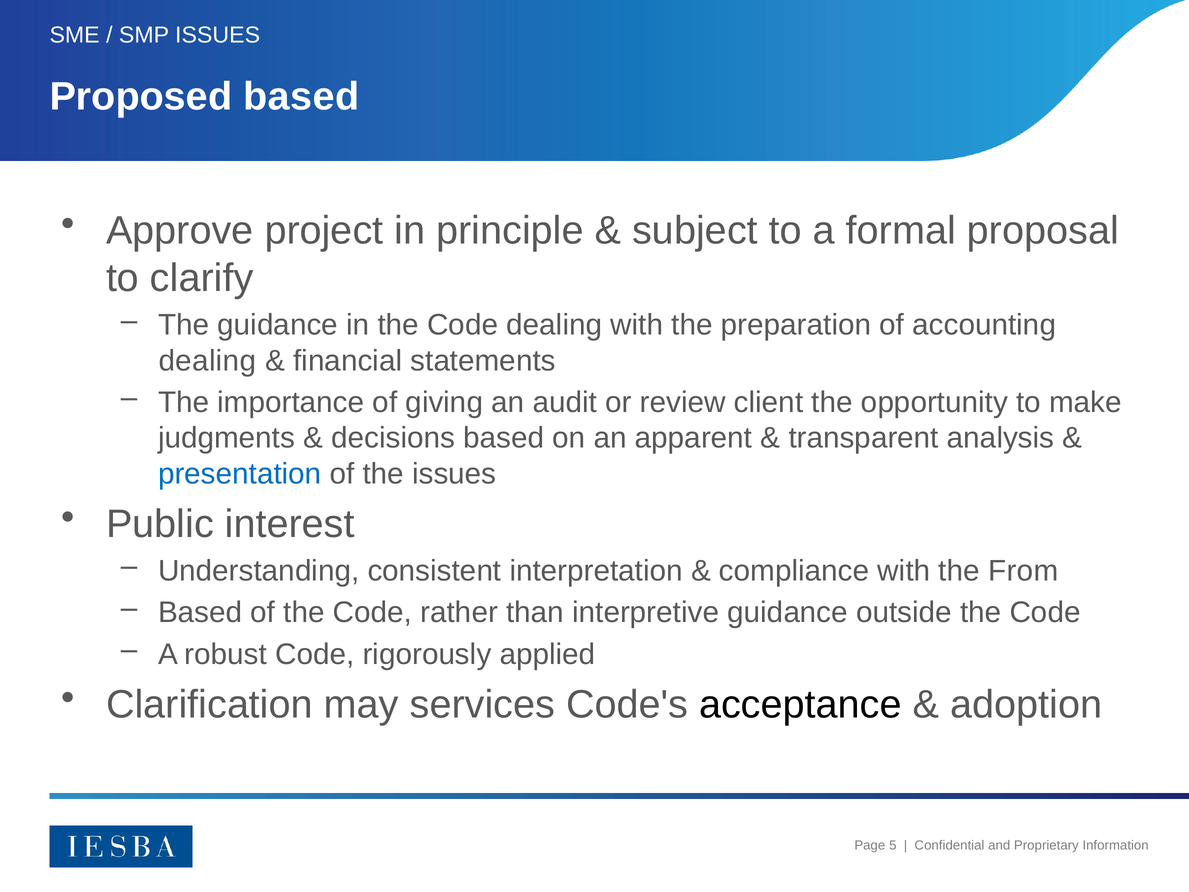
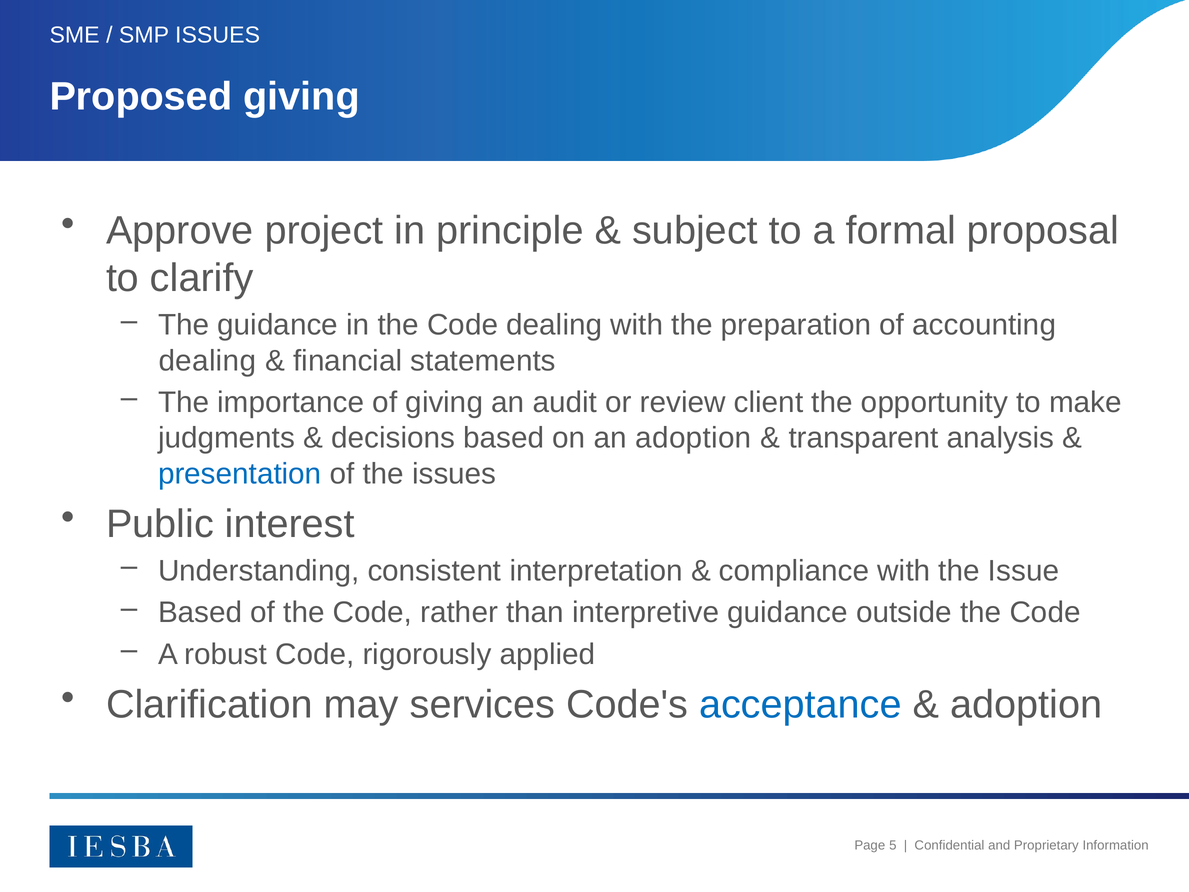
Proposed based: based -> giving
an apparent: apparent -> adoption
From: From -> Issue
acceptance colour: black -> blue
